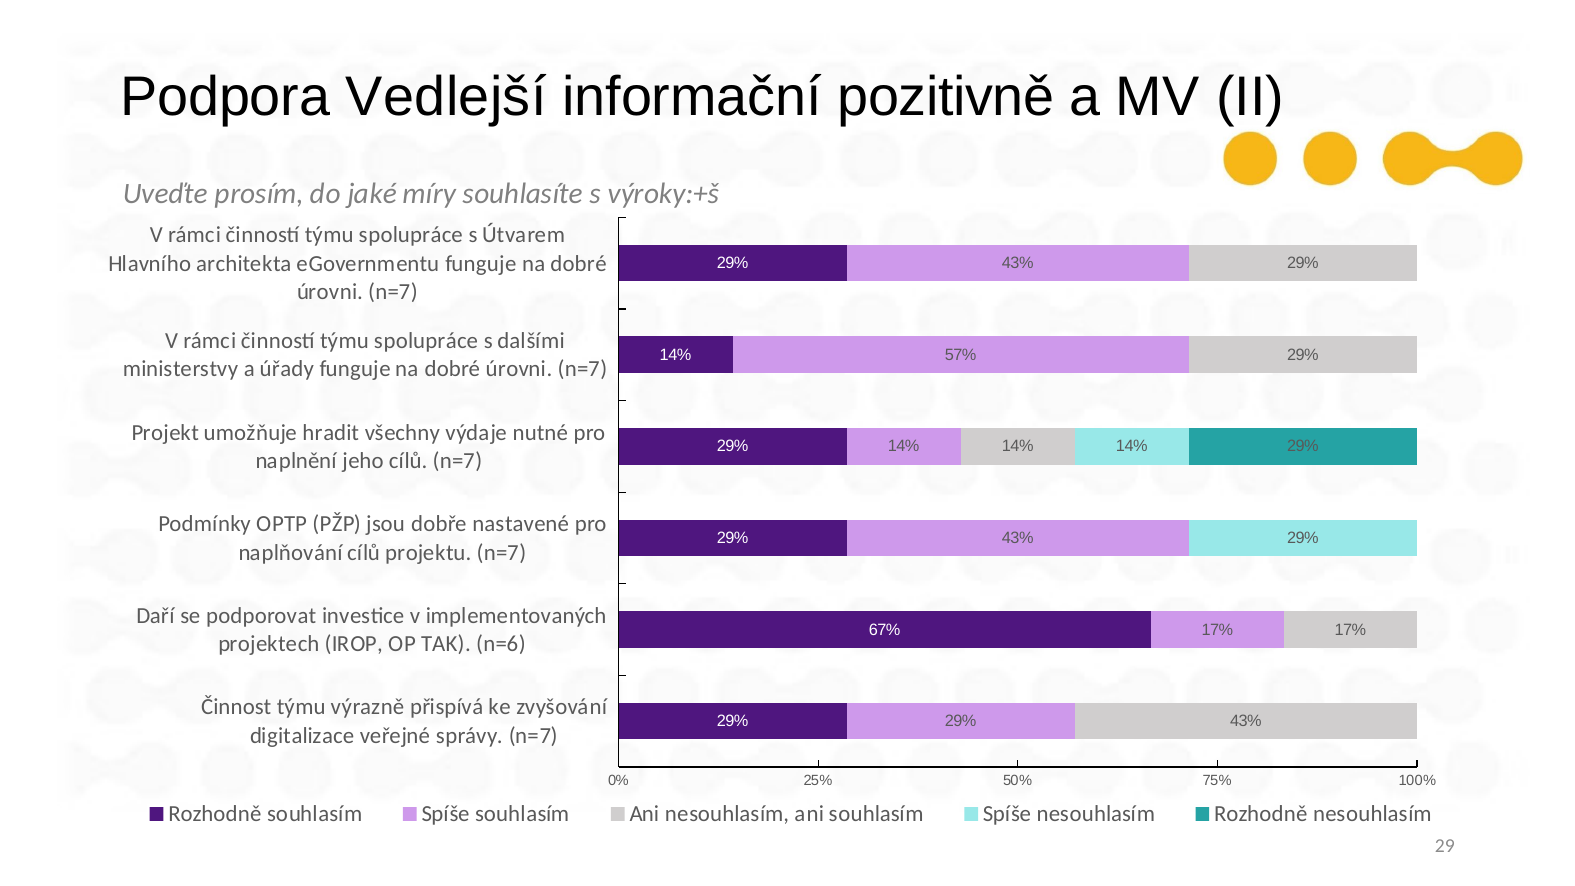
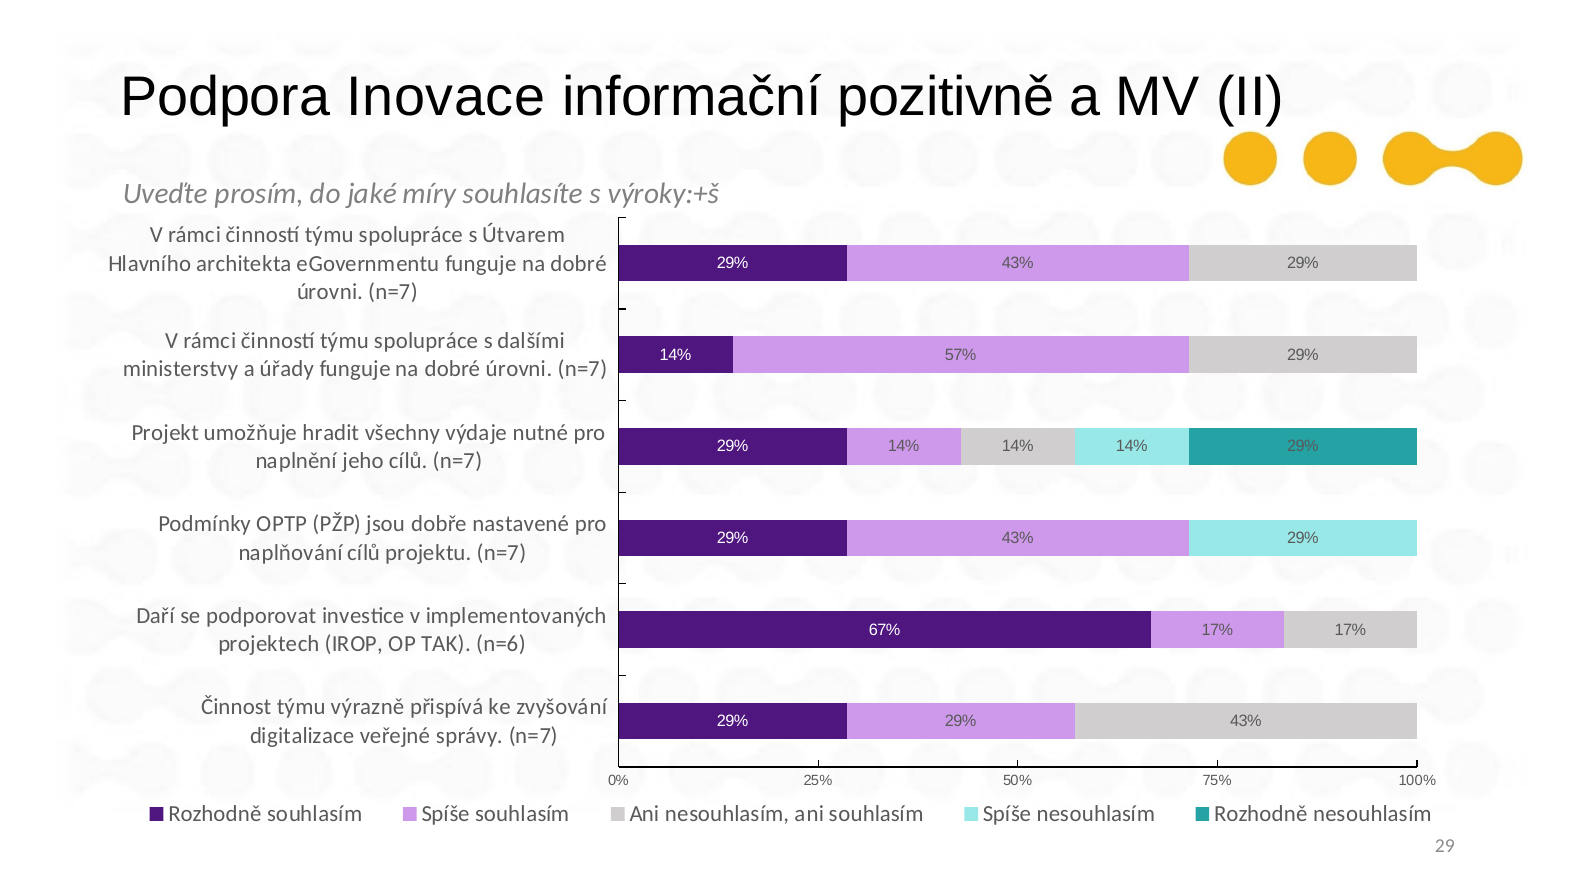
Vedlejší: Vedlejší -> Inovace
